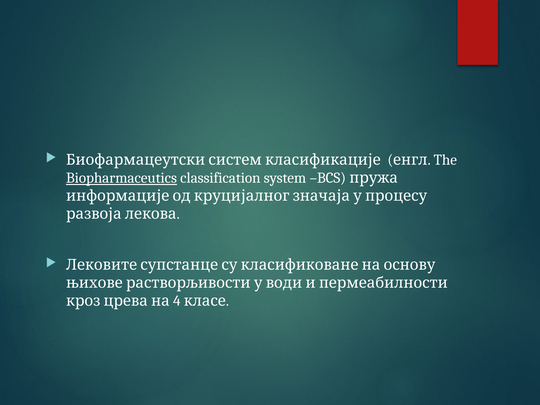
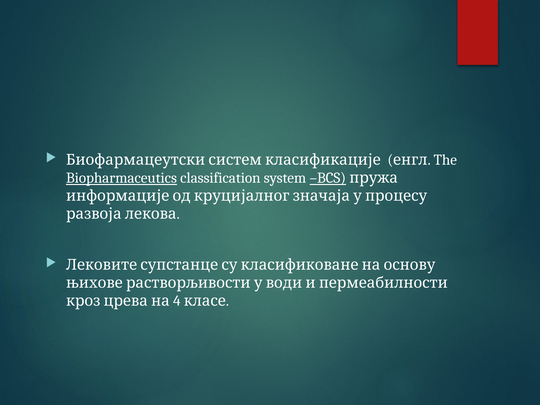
BCS underline: none -> present
